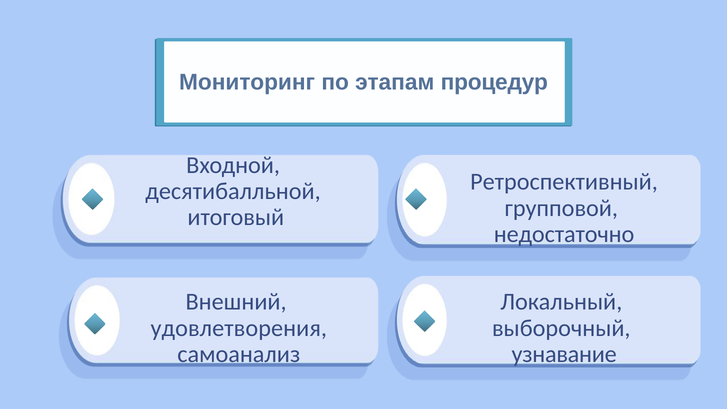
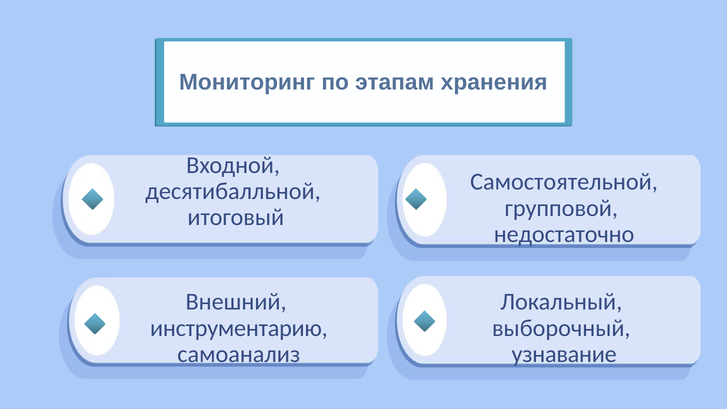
процедур: процедур -> хранения
Ретроспективный: Ретроспективный -> Самостоятельной
удовлетворения: удовлетворения -> инструментарию
